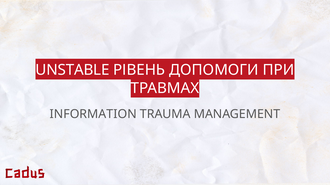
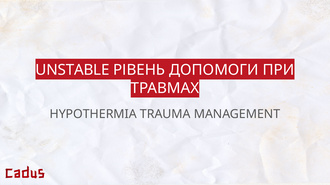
INFORMATION: INFORMATION -> HYPOTHERMIA
